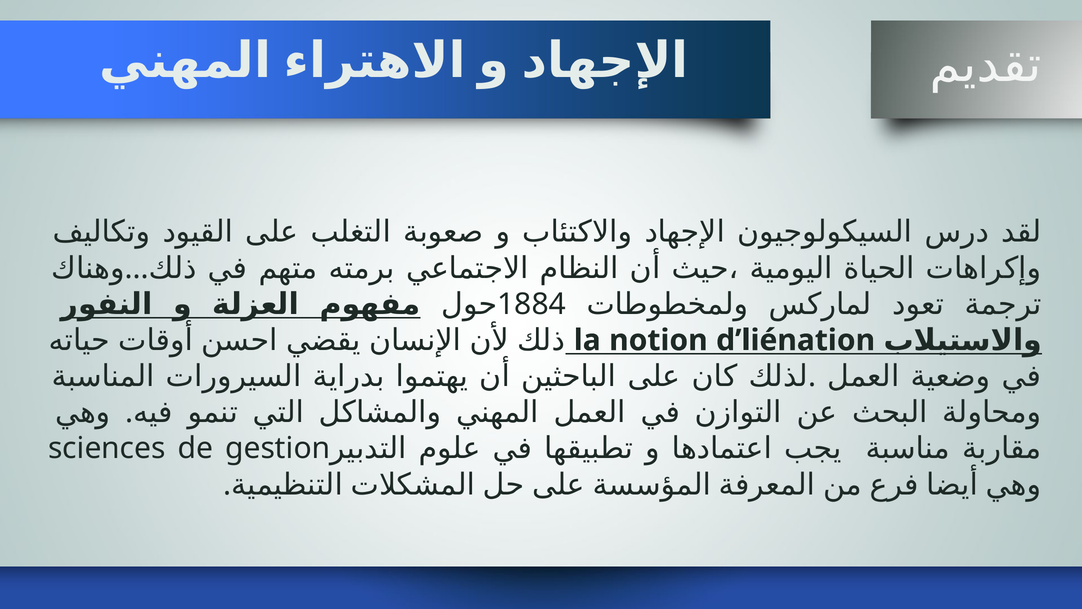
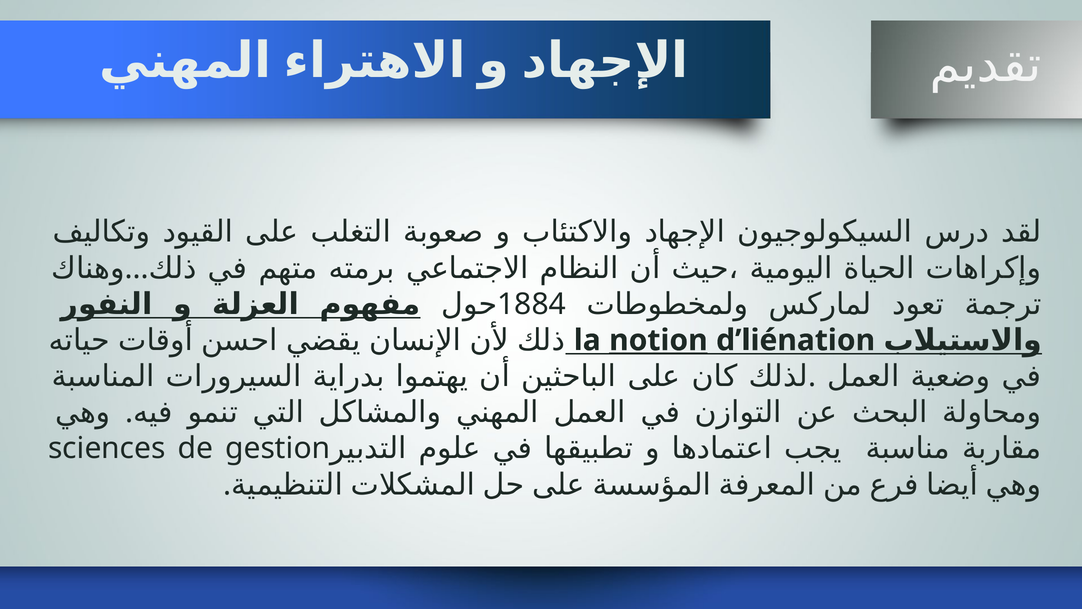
notion underline: none -> present
